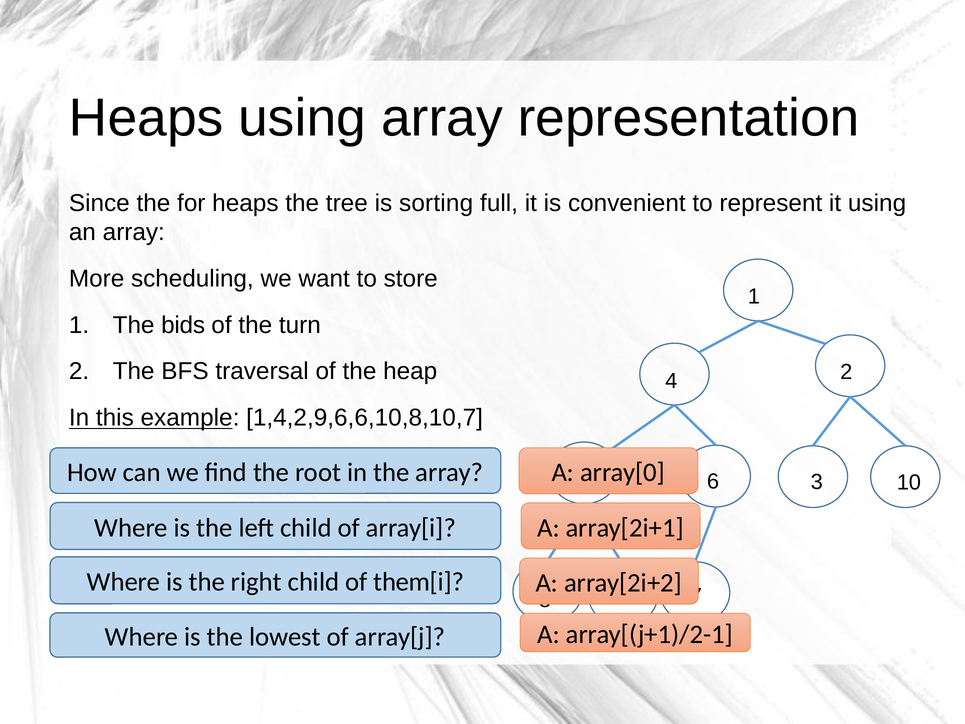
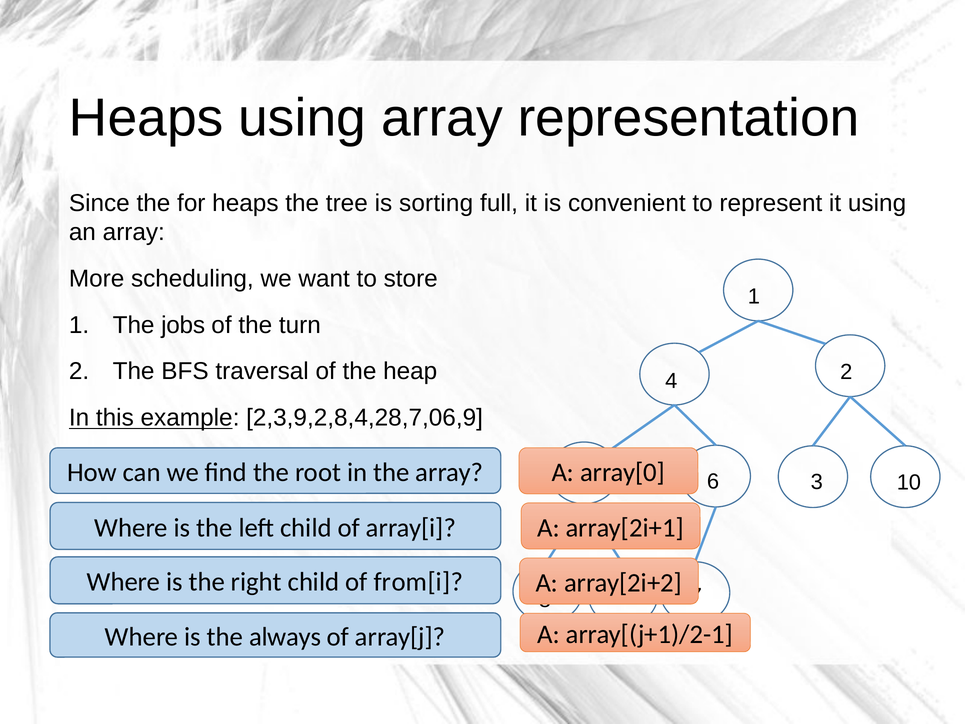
bids: bids -> jobs
1,4,2,9,6,6,10,8,10,7: 1,4,2,9,6,6,10,8,10,7 -> 2,3,9,2,8,4,28,7,06,9
them[i: them[i -> from[i
lowest: lowest -> always
